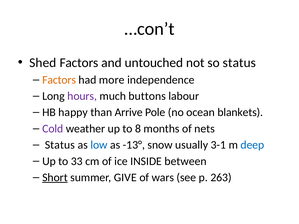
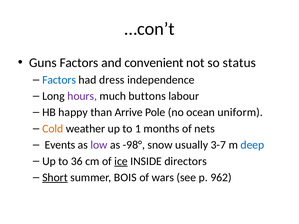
Shed: Shed -> Guns
untouched: untouched -> convenient
Factors at (59, 80) colour: orange -> blue
more: more -> dress
blankets: blankets -> uniform
Cold colour: purple -> orange
8: 8 -> 1
Status at (60, 145): Status -> Events
low colour: blue -> purple
-13°: -13° -> -98°
3-1: 3-1 -> 3-7
33: 33 -> 36
ice underline: none -> present
between: between -> directors
GIVE: GIVE -> BOIS
263: 263 -> 962
